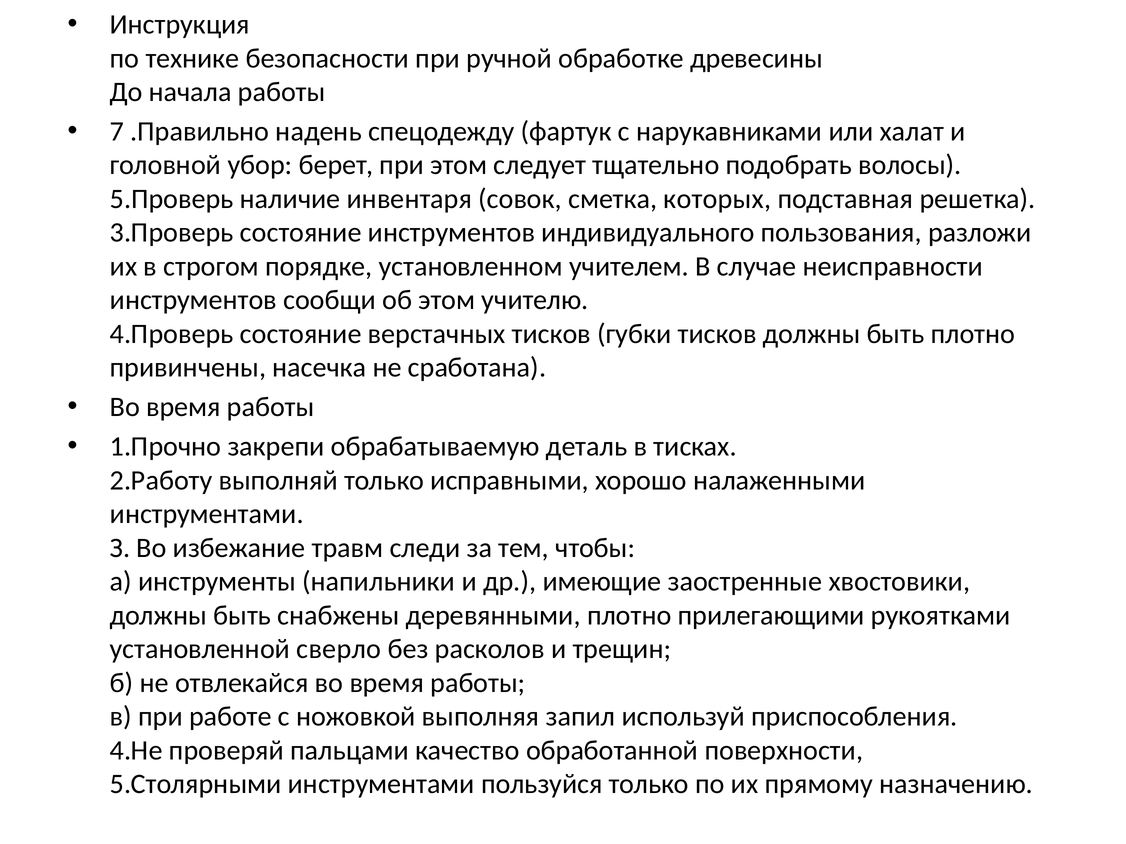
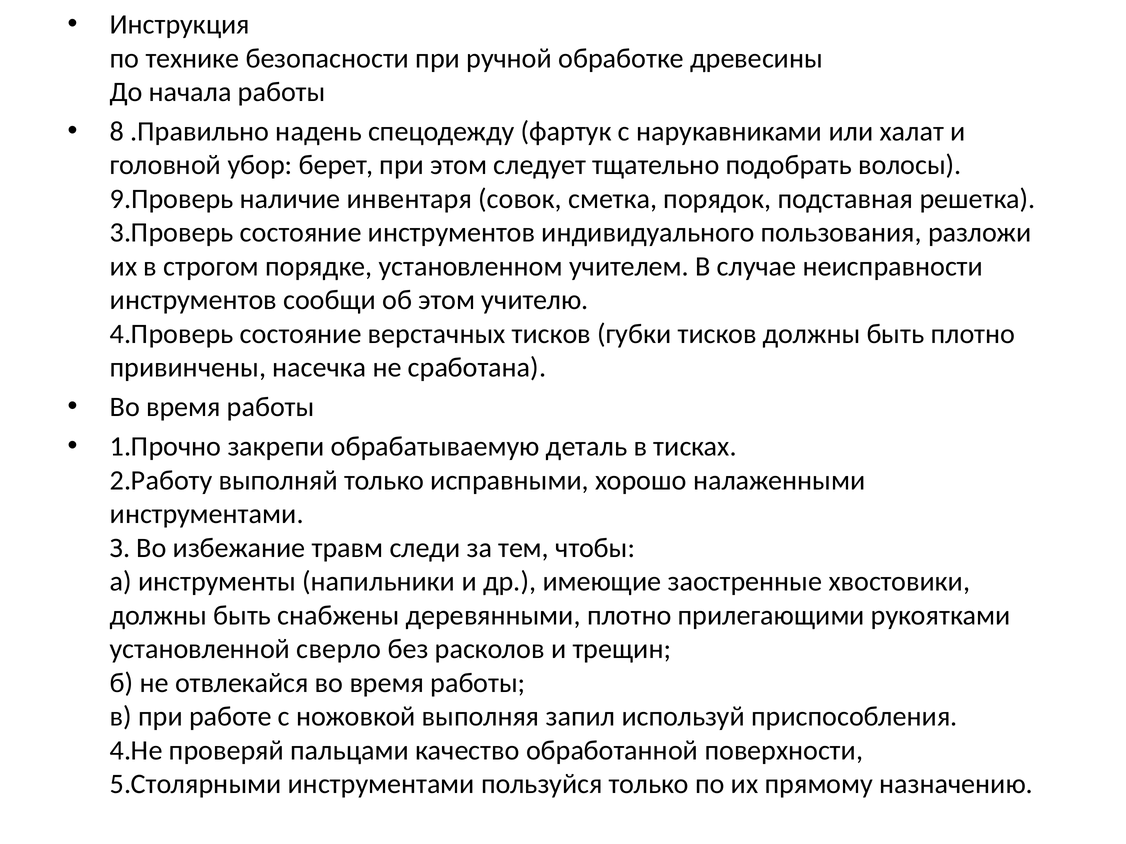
7: 7 -> 8
5.Проверь: 5.Проверь -> 9.Проверь
которых: которых -> порядок
